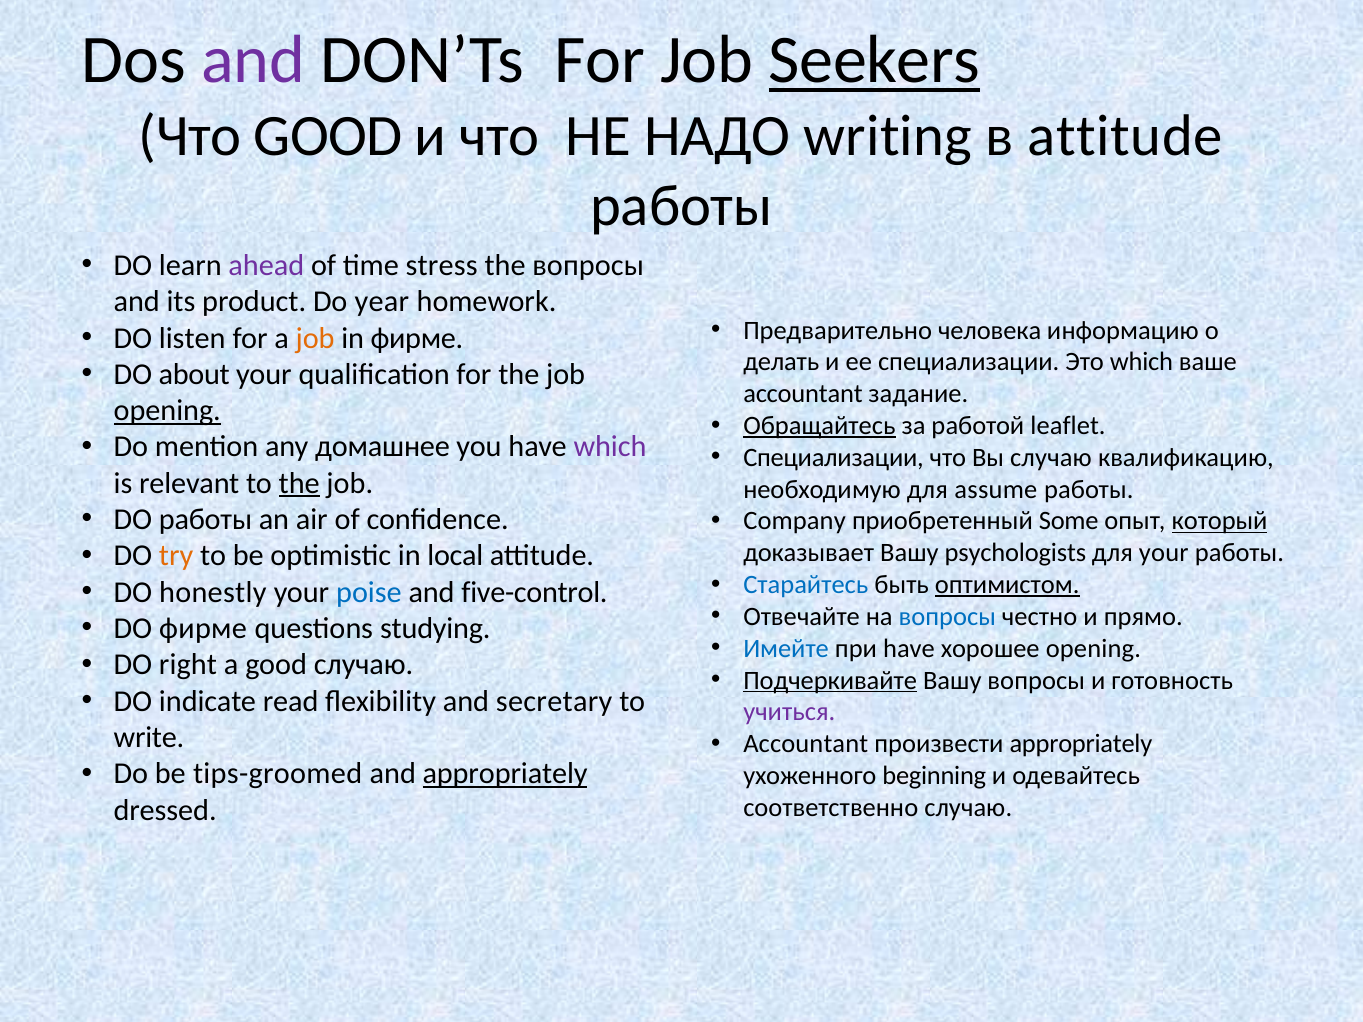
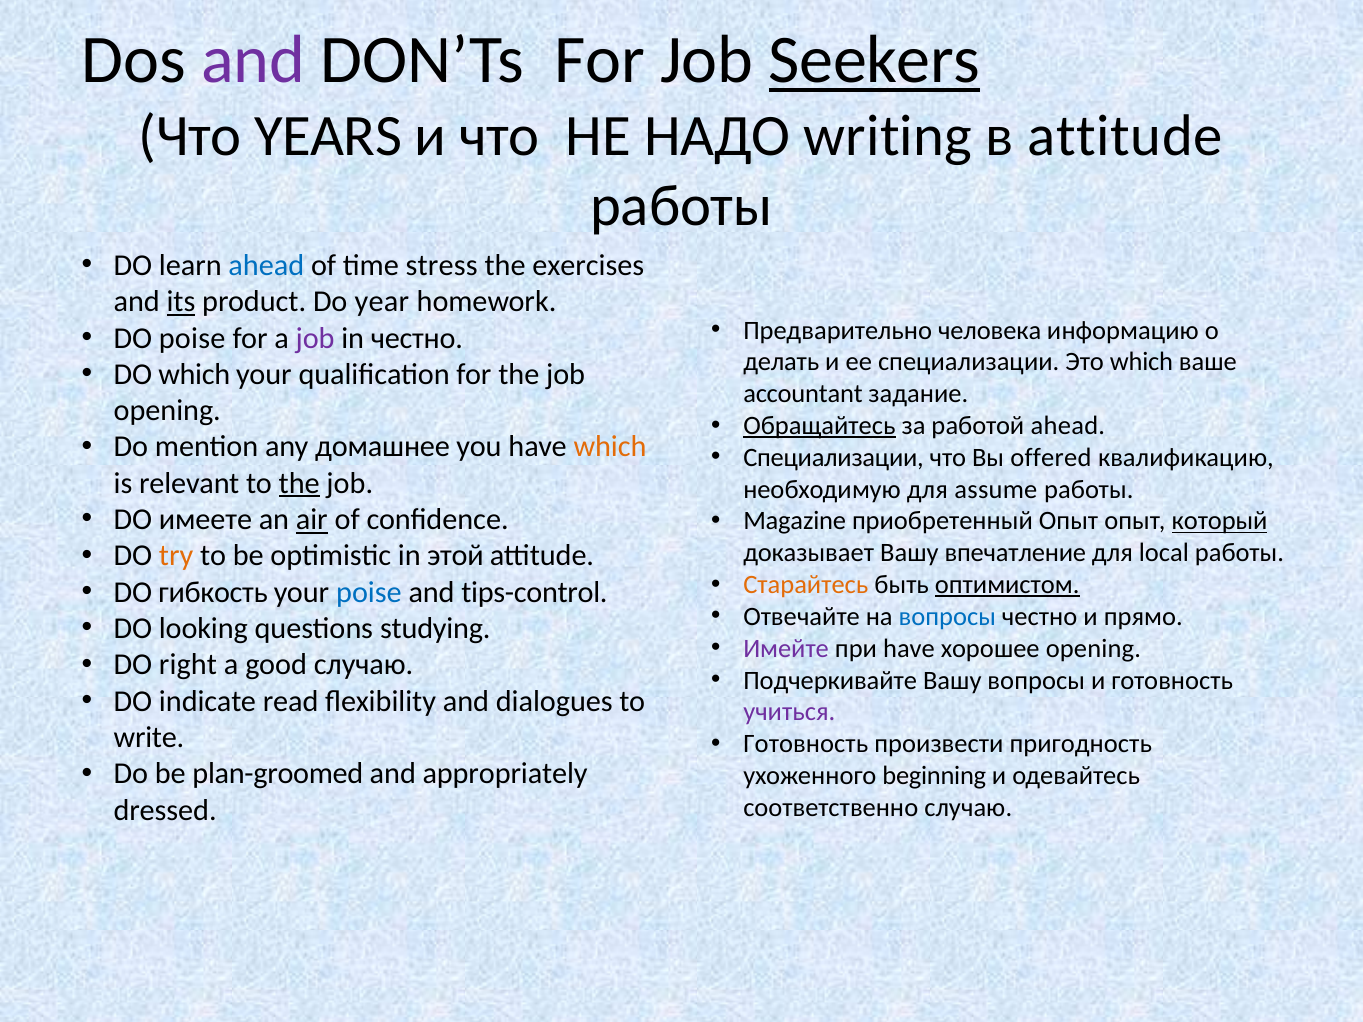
Что GOOD: GOOD -> YEARS
ahead at (266, 265) colour: purple -> blue
the вопросы: вопросы -> exercises
its underline: none -> present
DO listen: listen -> poise
job at (315, 338) colour: orange -> purple
in фирме: фирме -> честно
DO about: about -> which
opening at (167, 411) underline: present -> none
работой leaflet: leaflet -> ahead
which at (610, 447) colour: purple -> orange
Вы случаю: случаю -> offered
DO работы: работы -> имеете
air underline: none -> present
Company: Company -> Magazine
приобретенный Some: Some -> Опыт
local: local -> этой
psychologists: psychologists -> впечатление
для your: your -> local
Старайтесь colour: blue -> orange
honestly: honestly -> гибкость
five-control: five-control -> tips-control
DO фирме: фирме -> looking
Имейте colour: blue -> purple
Подчеркивайте underline: present -> none
secretary: secretary -> dialogues
Accountant at (806, 744): Accountant -> Готовность
произвести appropriately: appropriately -> пригодность
tips-groomed: tips-groomed -> plan-groomed
appropriately at (505, 774) underline: present -> none
